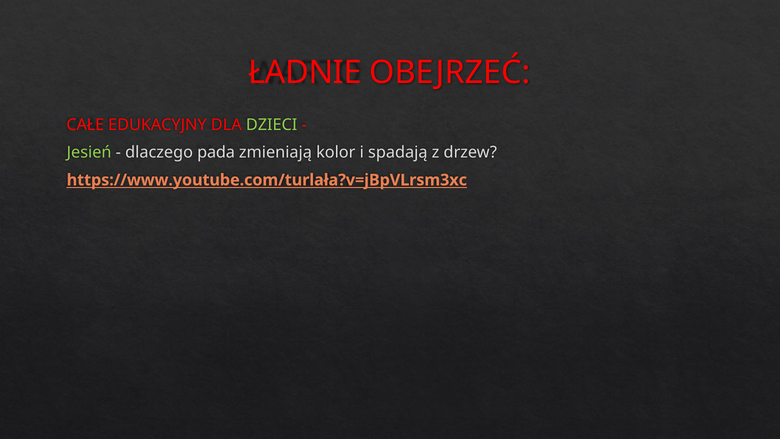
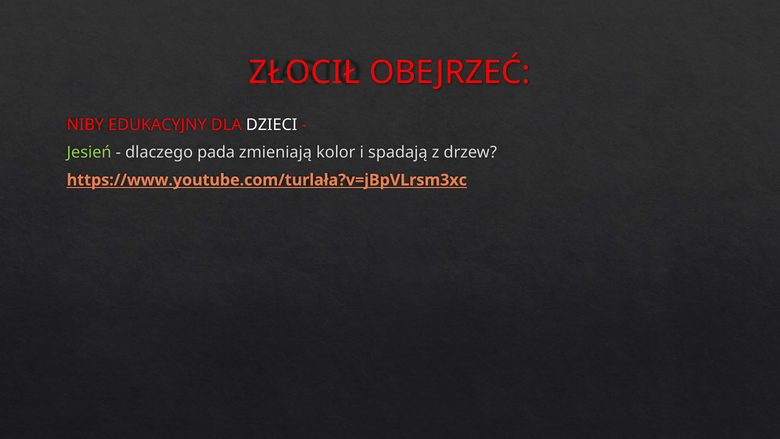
ŁADNIE: ŁADNIE -> ZŁOCIŁ
CAŁE: CAŁE -> NIBY
DZIECI colour: light green -> white
